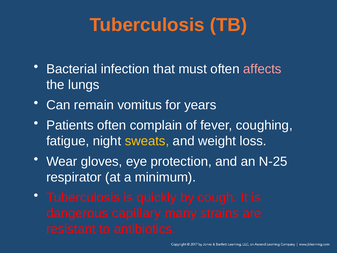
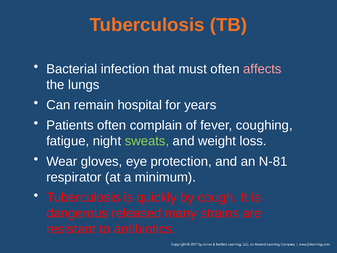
vomitus: vomitus -> hospital
sweats colour: yellow -> light green
N-25: N-25 -> N-81
capillary: capillary -> released
